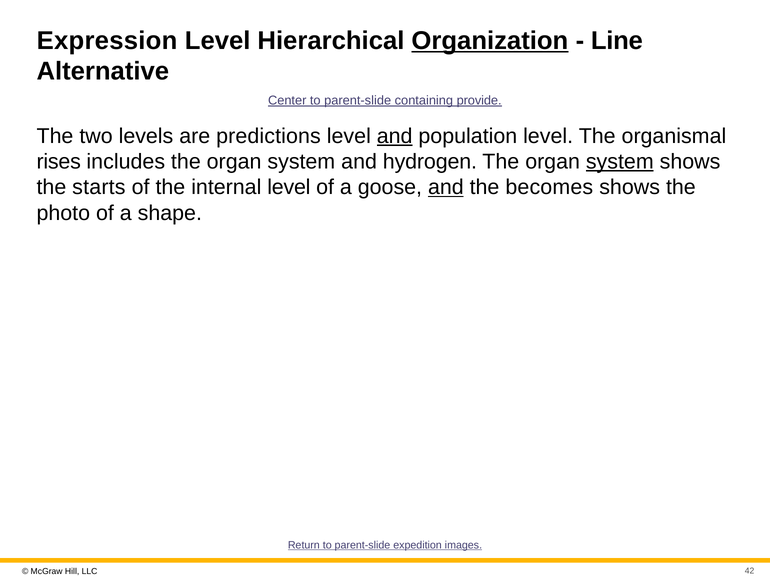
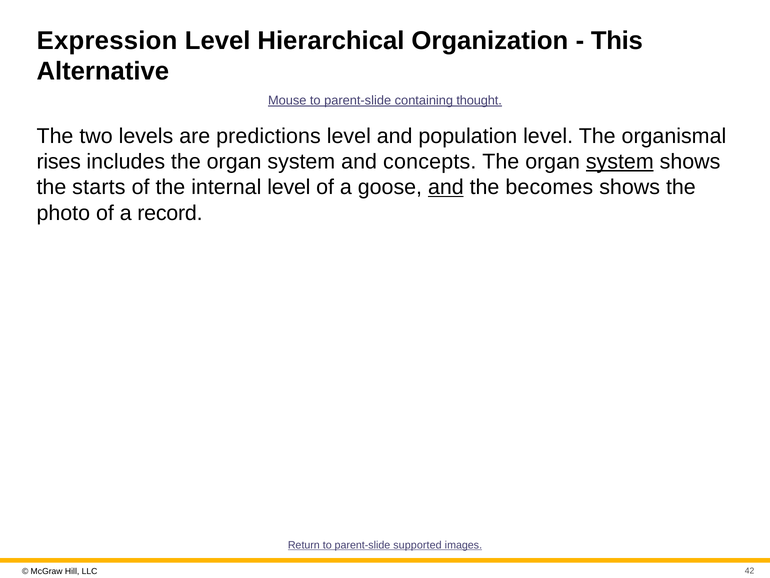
Organization underline: present -> none
Line: Line -> This
Center: Center -> Mouse
provide: provide -> thought
and at (395, 136) underline: present -> none
hydrogen: hydrogen -> concepts
shape: shape -> record
expedition: expedition -> supported
